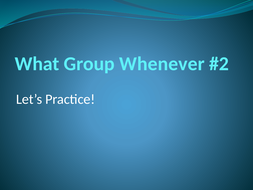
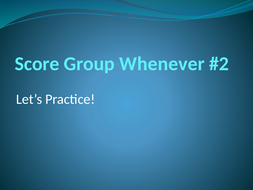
What: What -> Score
